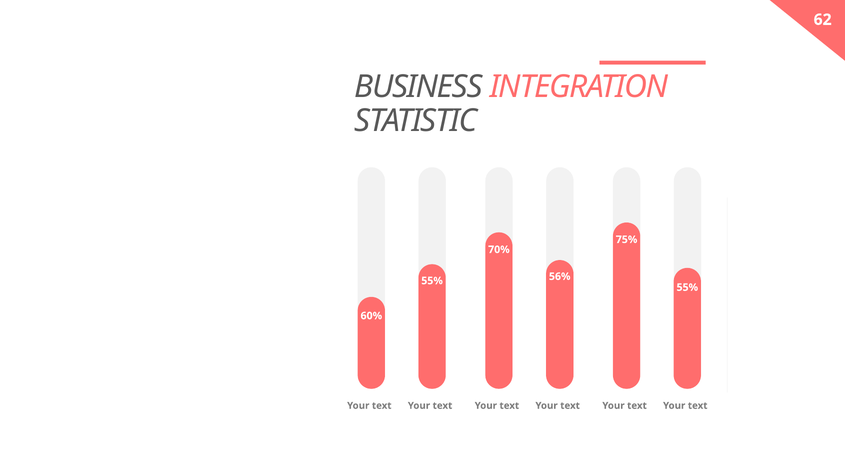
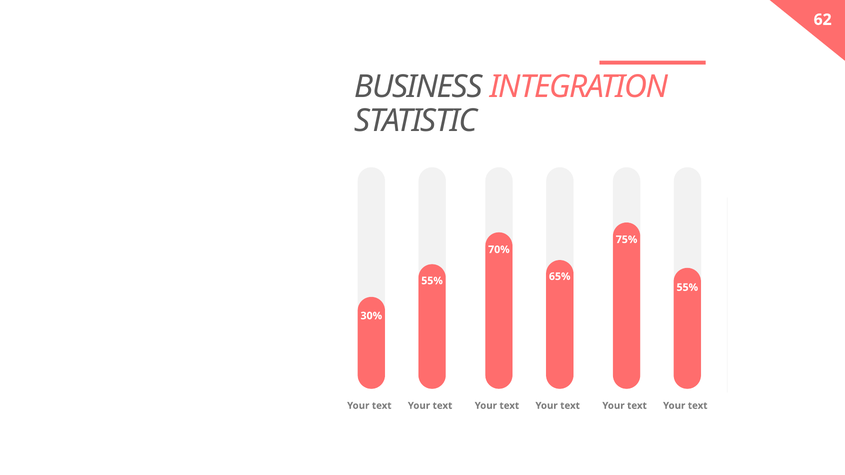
56%: 56% -> 65%
60%: 60% -> 30%
